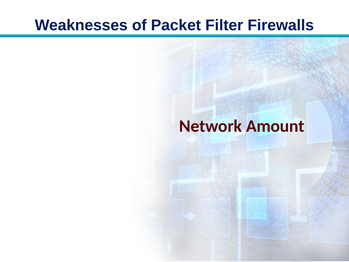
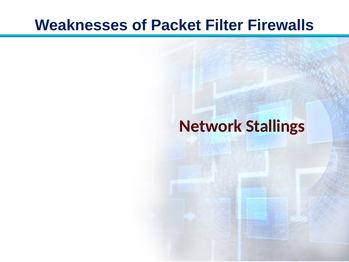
Amount: Amount -> Stallings
